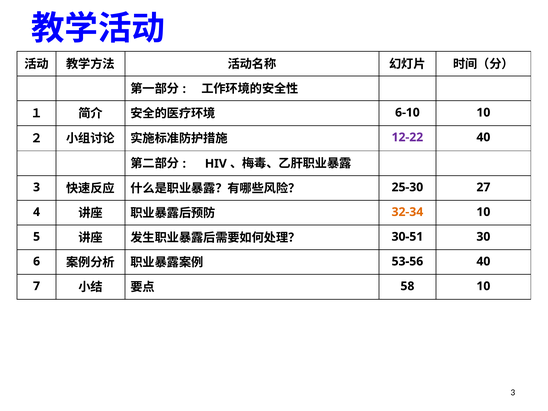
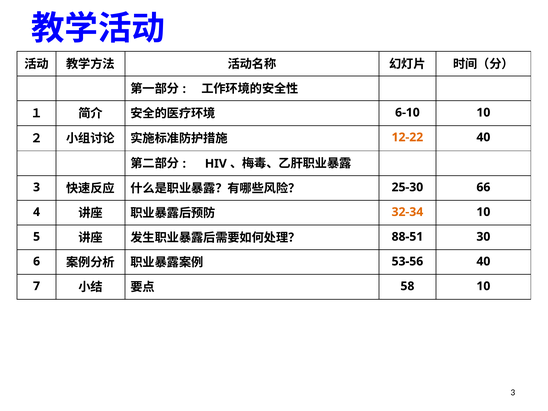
12-22 colour: purple -> orange
27: 27 -> 66
30-51: 30-51 -> 88-51
